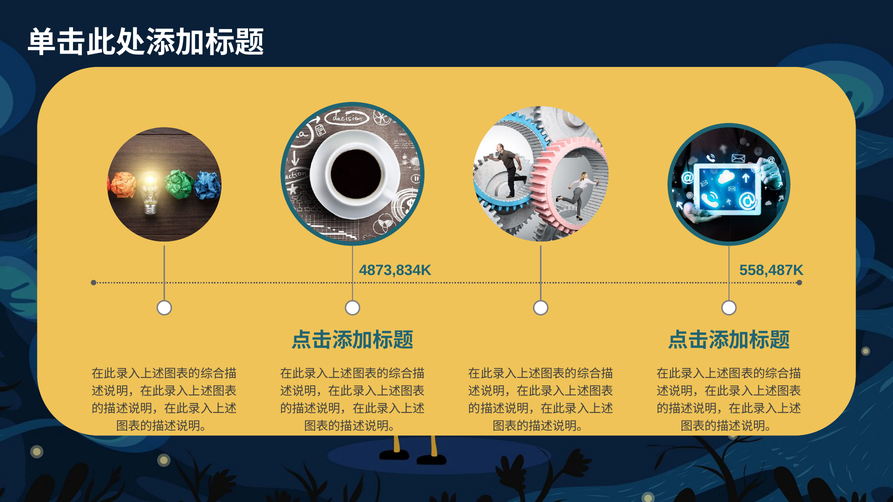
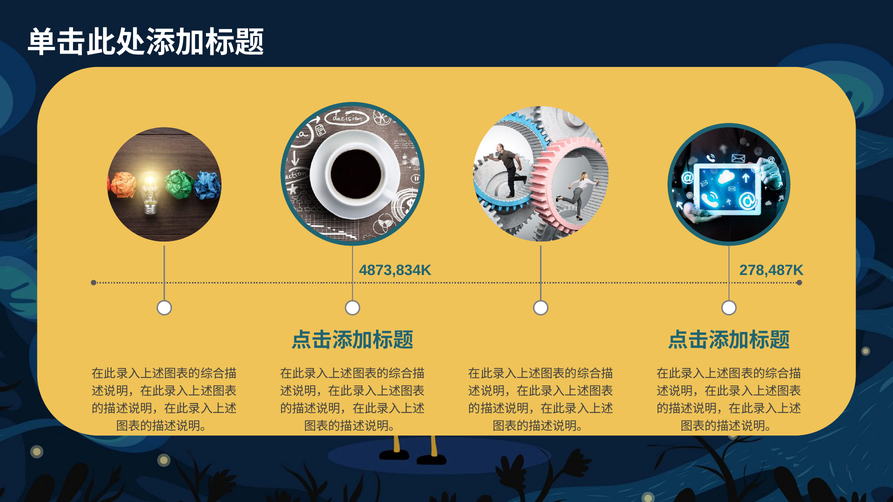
558,487K: 558,487K -> 278,487K
